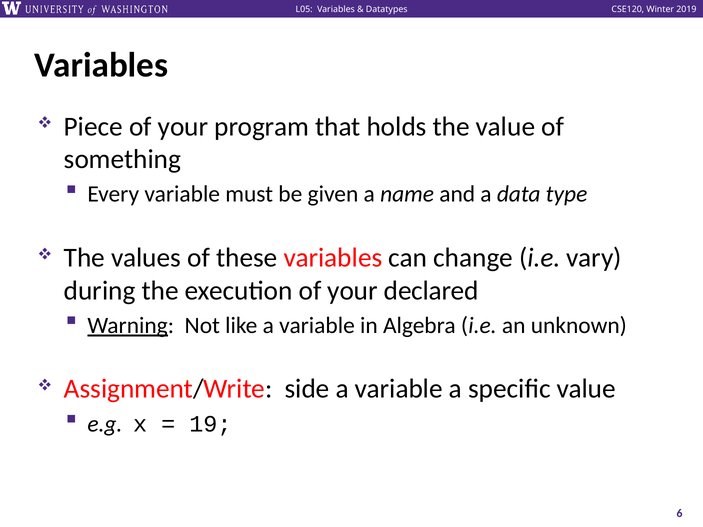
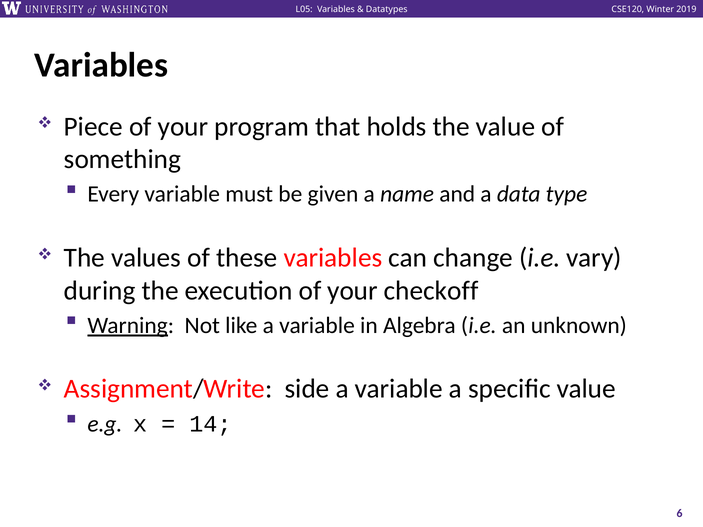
declared: declared -> checkoff
19: 19 -> 14
